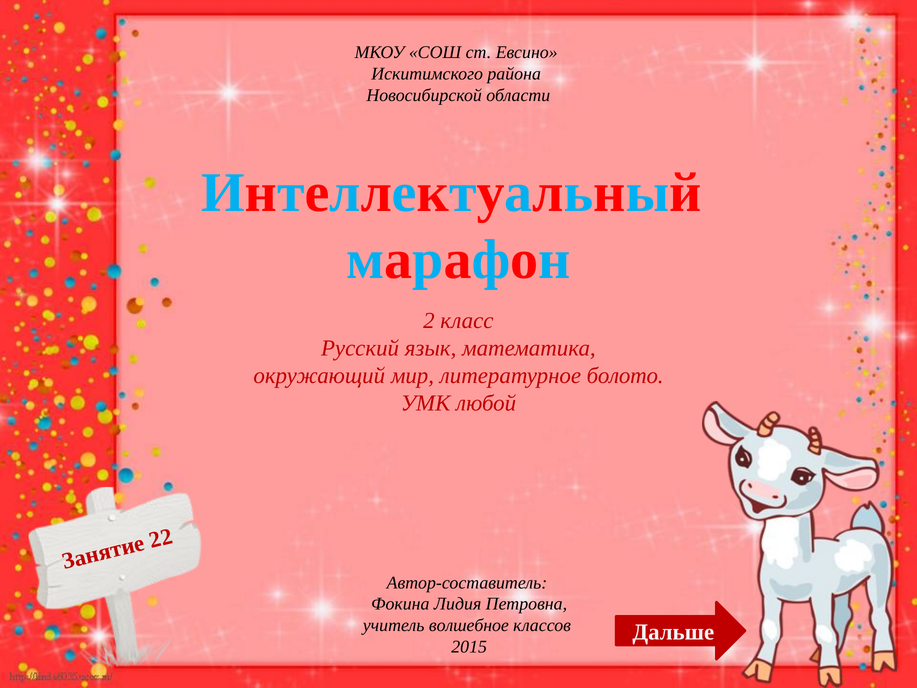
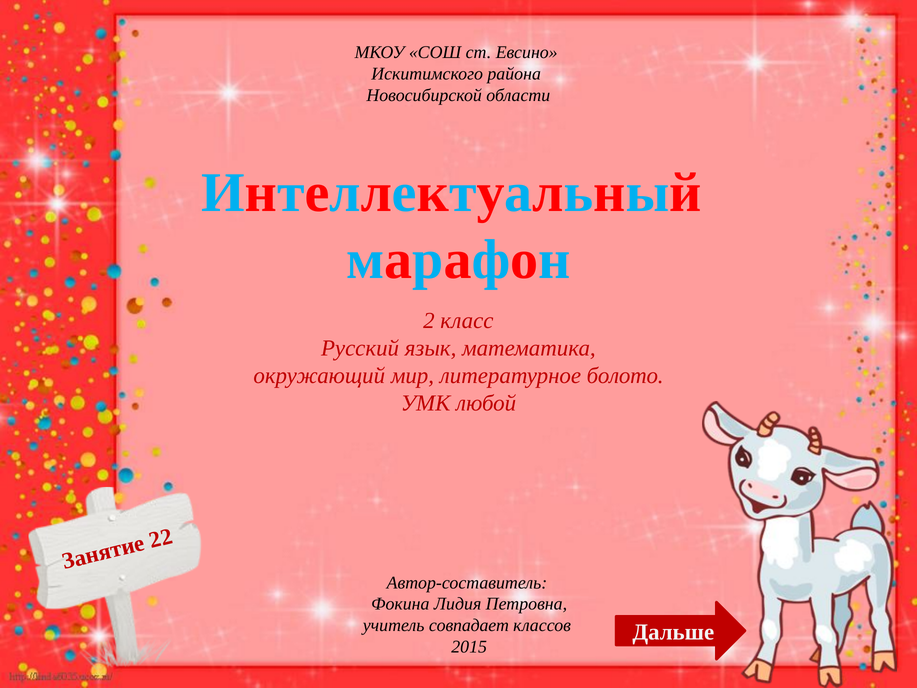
волшебное: волшебное -> совпадает
